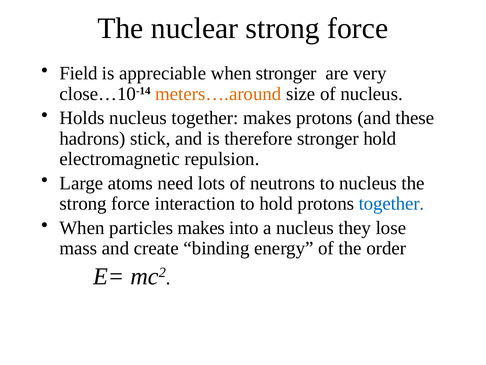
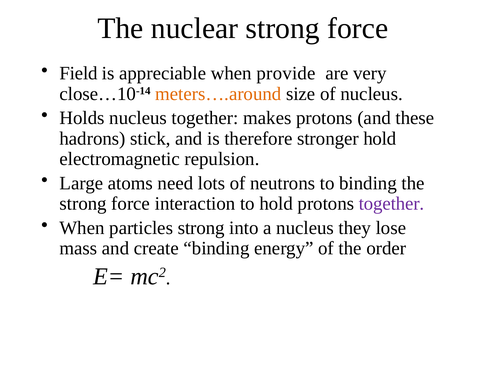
when stronger: stronger -> provide
to nucleus: nucleus -> binding
together at (392, 203) colour: blue -> purple
particles makes: makes -> strong
